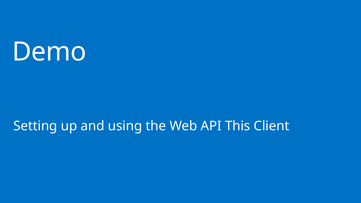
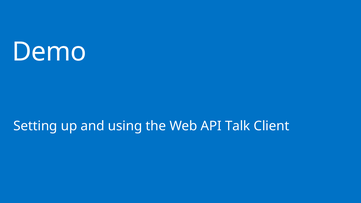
This: This -> Talk
